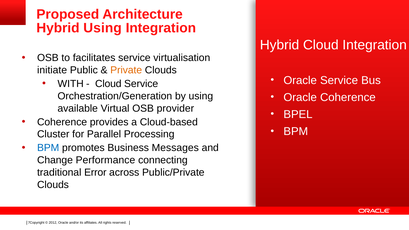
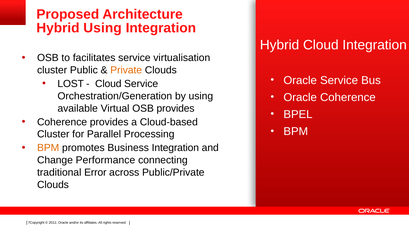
initiate at (52, 70): initiate -> cluster
WITH: WITH -> LOST
OSB provider: provider -> provides
BPM at (48, 148) colour: blue -> orange
Business Messages: Messages -> Integration
